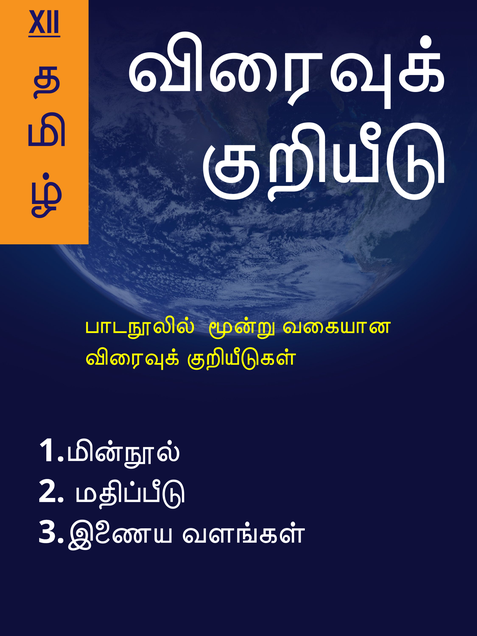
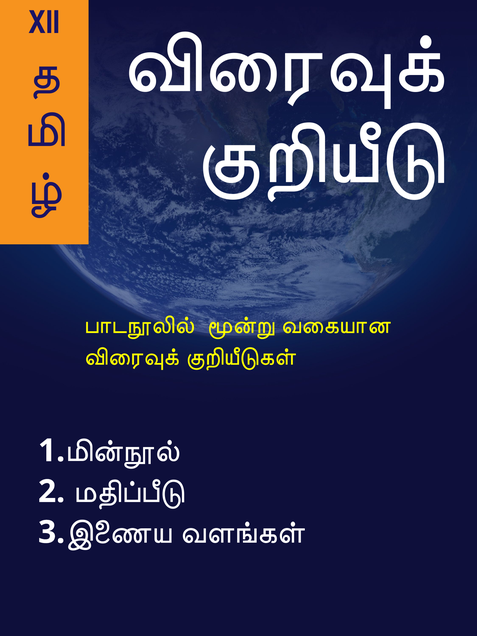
XII underline: present -> none
